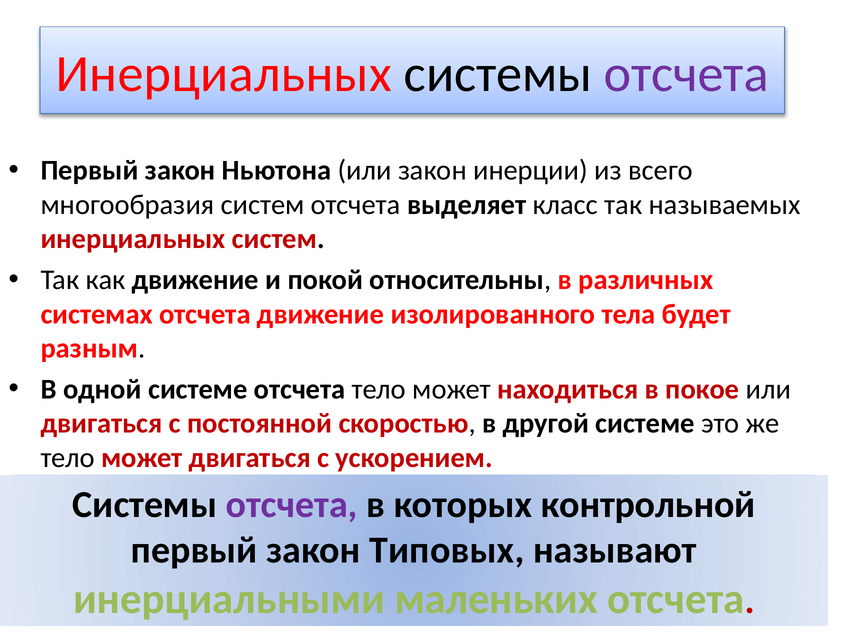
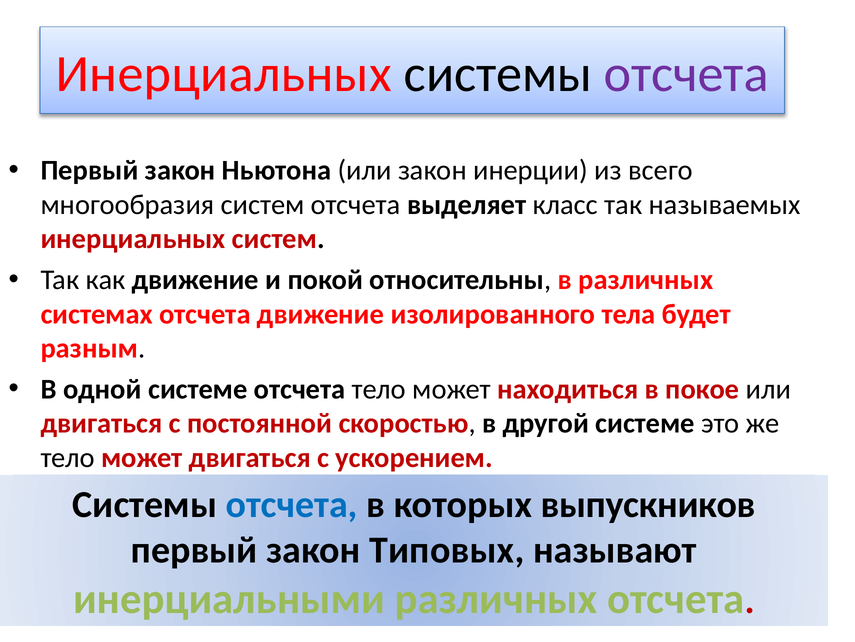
отсчета at (292, 504) colour: purple -> blue
контрольной: контрольной -> выпускников
инерциальными маленьких: маленьких -> различных
